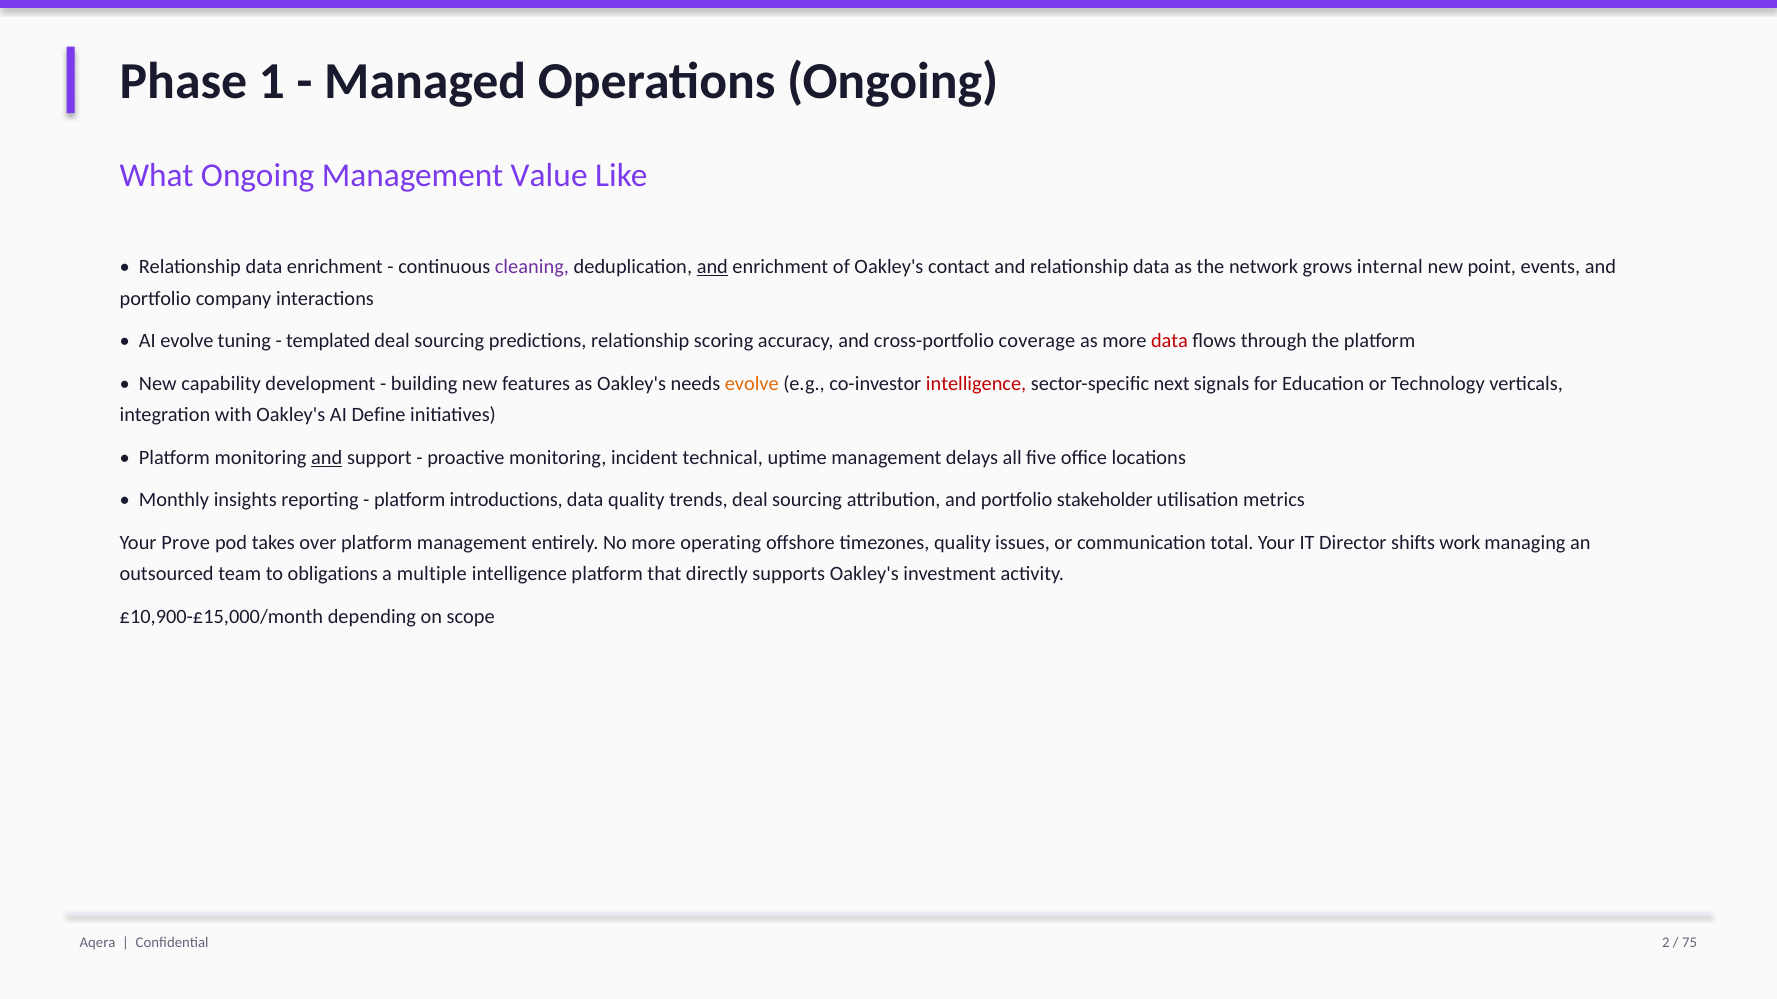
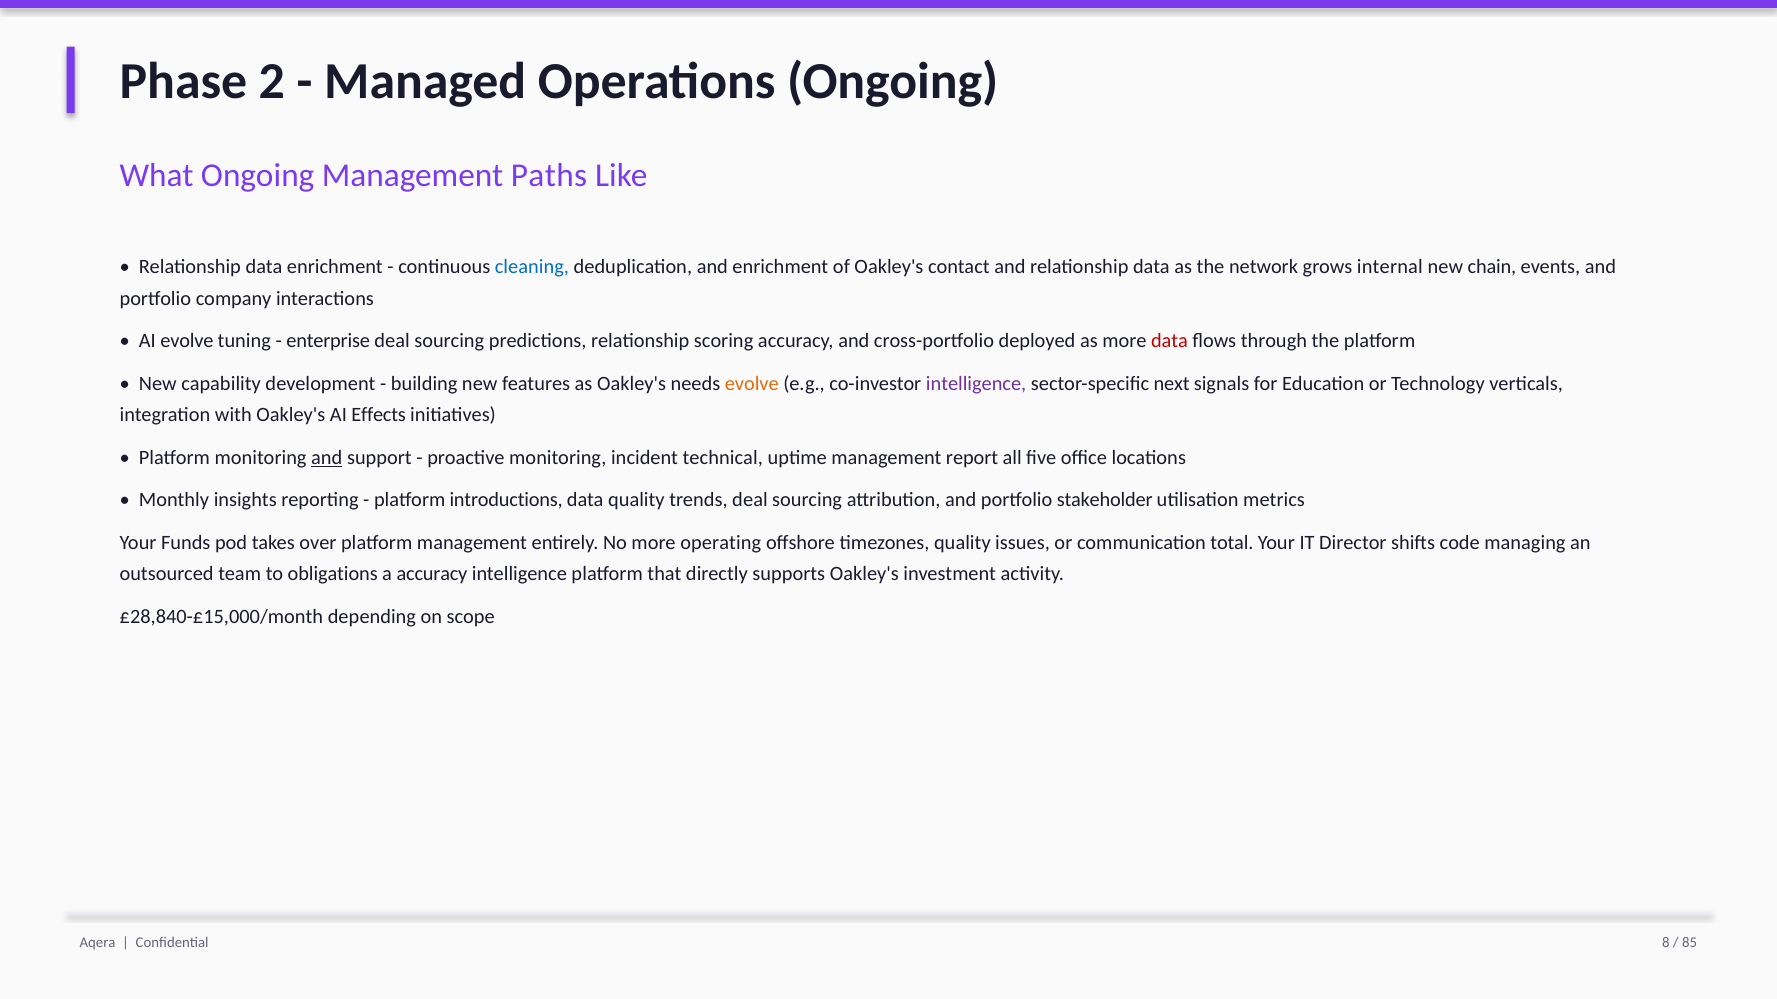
1: 1 -> 2
Value: Value -> Paths
cleaning colour: purple -> blue
and at (712, 267) underline: present -> none
point: point -> chain
templated: templated -> enterprise
coverage: coverage -> deployed
intelligence at (976, 384) colour: red -> purple
Define: Define -> Effects
delays: delays -> report
Prove: Prove -> Funds
work: work -> code
a multiple: multiple -> accuracy
£10,900-£15,000/month: £10,900-£15,000/month -> £28,840-£15,000/month
2: 2 -> 8
75: 75 -> 85
